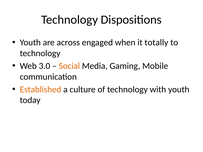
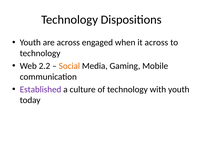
it totally: totally -> across
3.0: 3.0 -> 2.2
Established colour: orange -> purple
